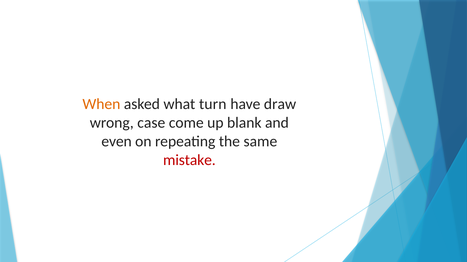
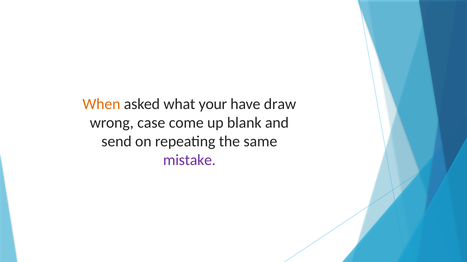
turn: turn -> your
even: even -> send
mistake colour: red -> purple
